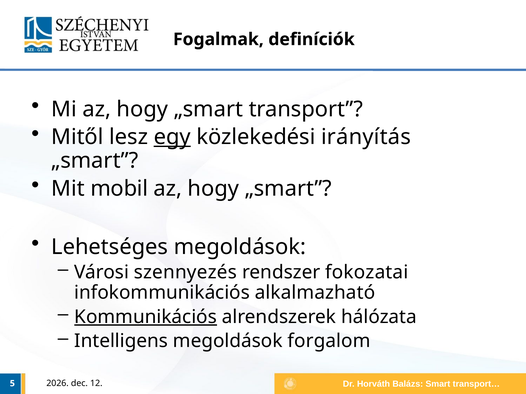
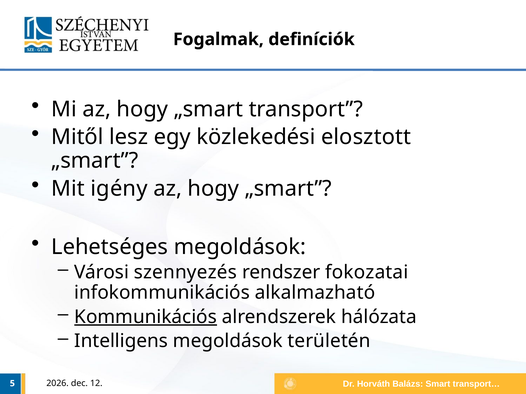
egy underline: present -> none
irányítás: irányítás -> elosztott
mobil: mobil -> igény
forgalom: forgalom -> területén
